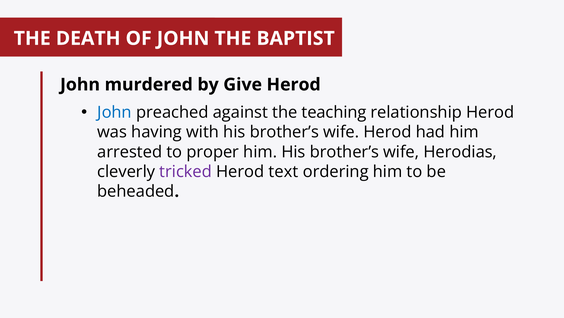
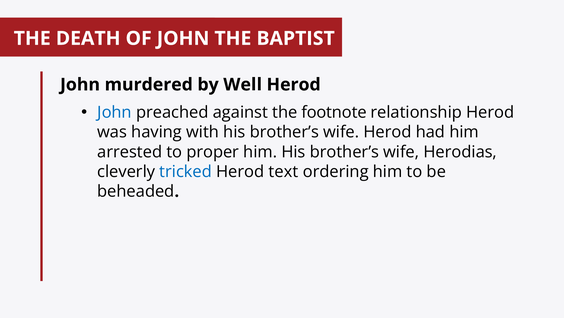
Give: Give -> Well
teaching: teaching -> footnote
tricked colour: purple -> blue
